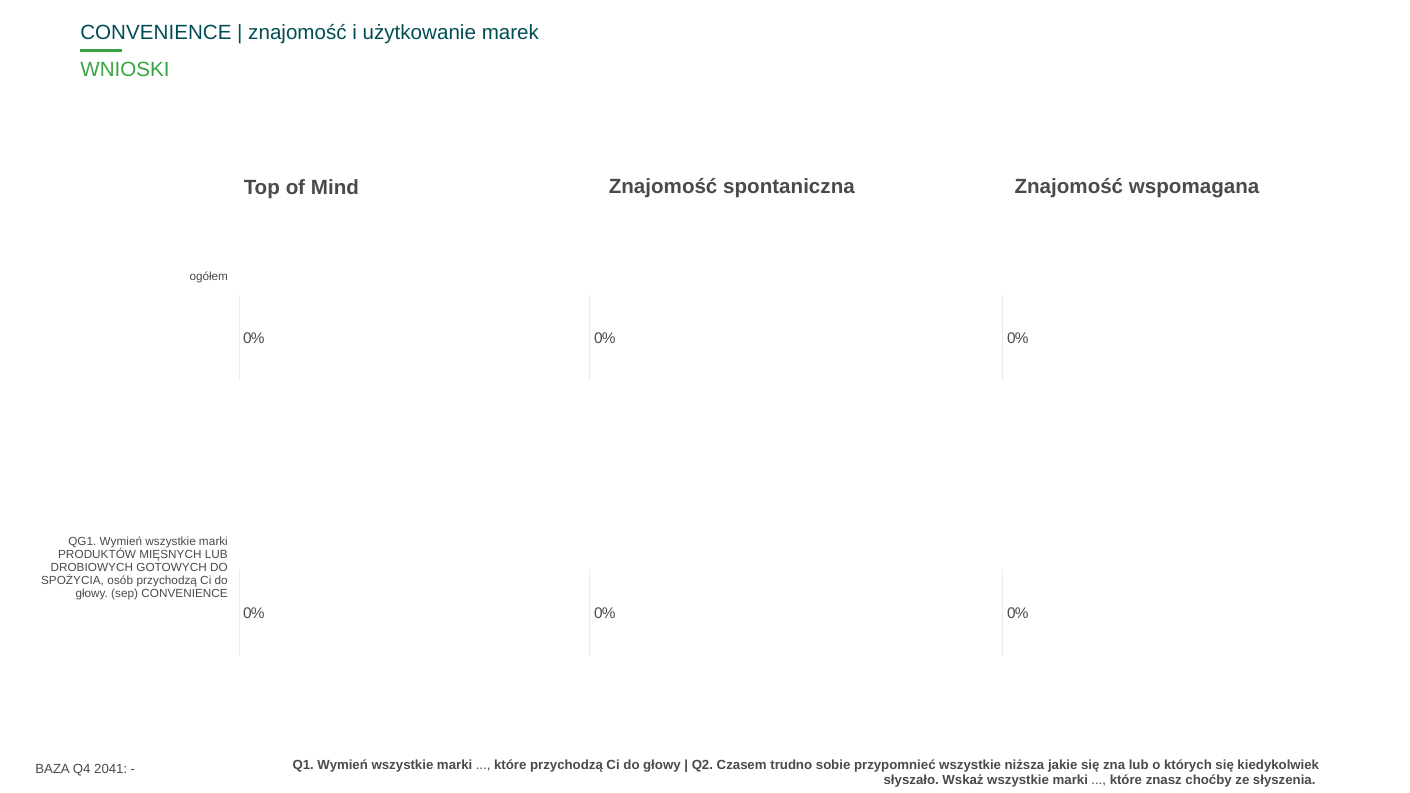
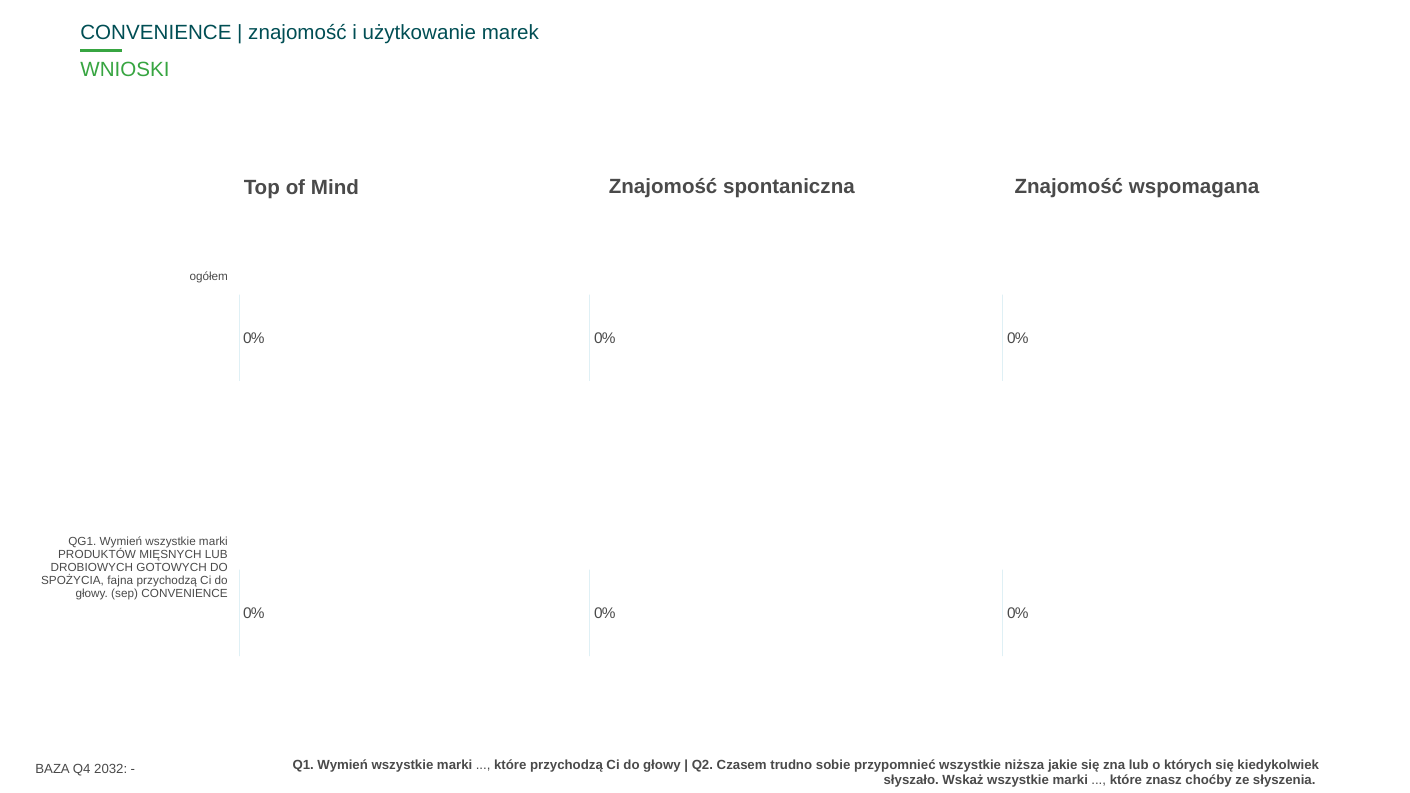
osób: osób -> fajna
2041: 2041 -> 2032
